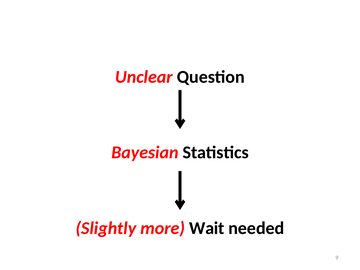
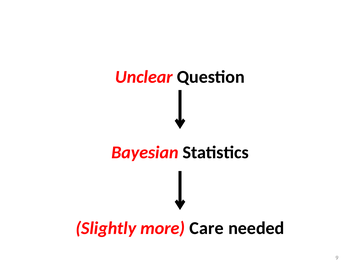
Wait: Wait -> Care
